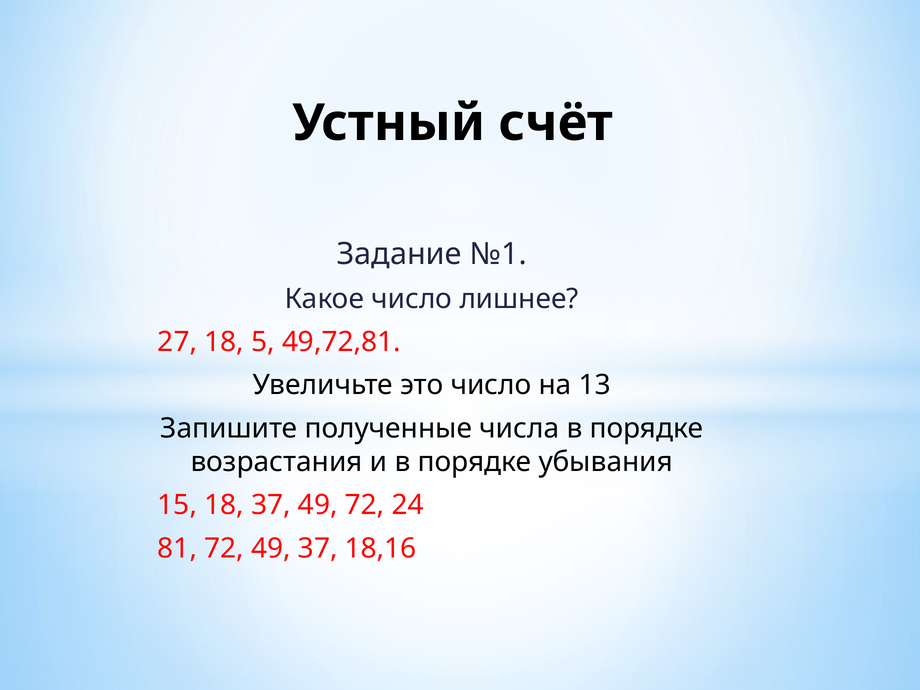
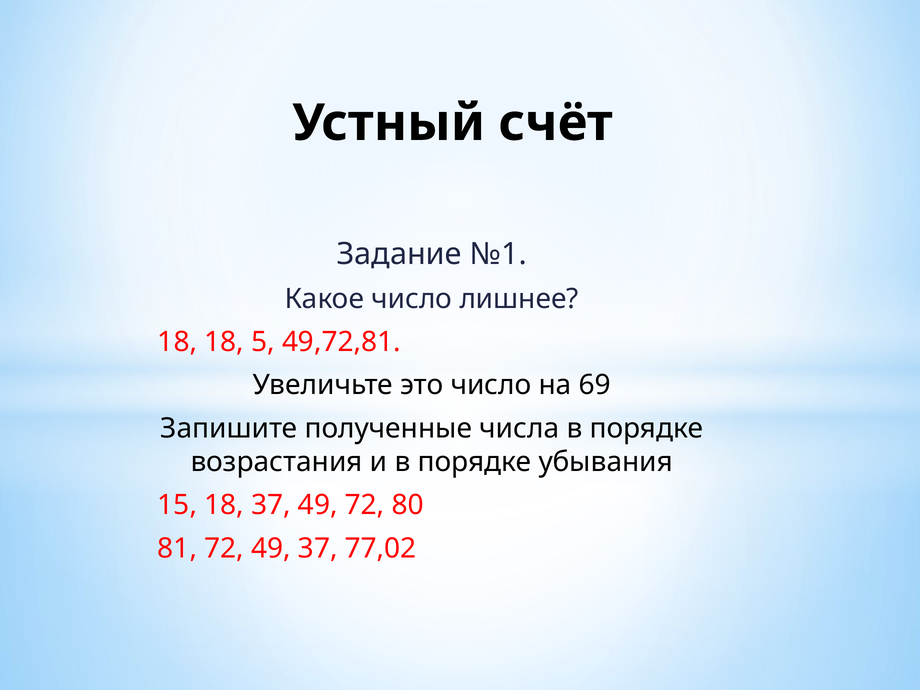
27 at (177, 342): 27 -> 18
13: 13 -> 69
24: 24 -> 80
18,16: 18,16 -> 77,02
